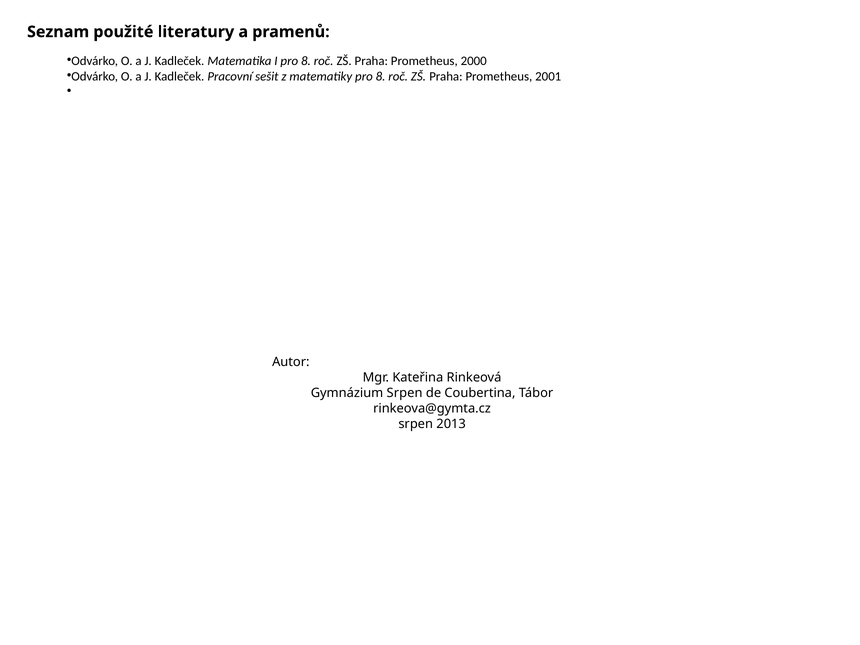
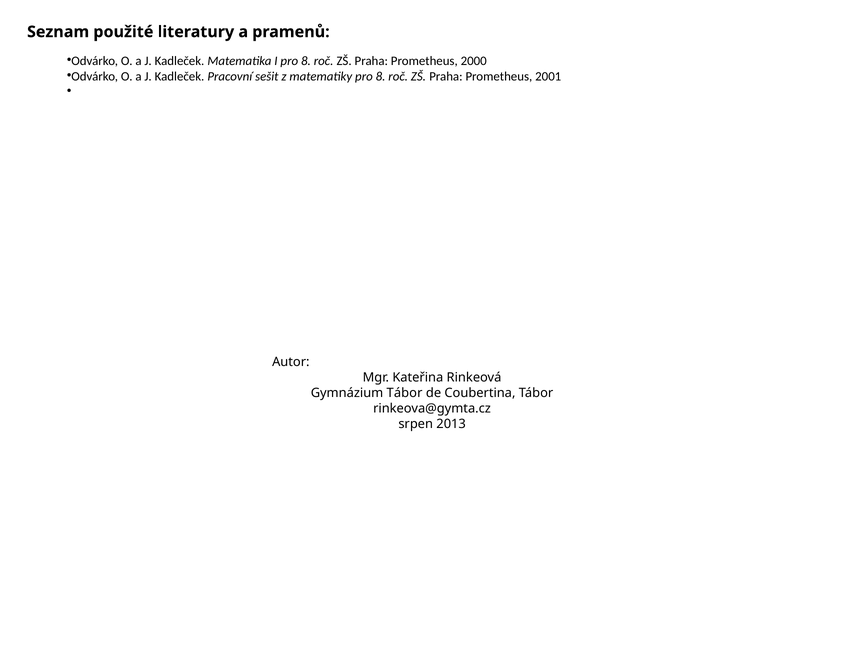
Gymnázium Srpen: Srpen -> Tábor
